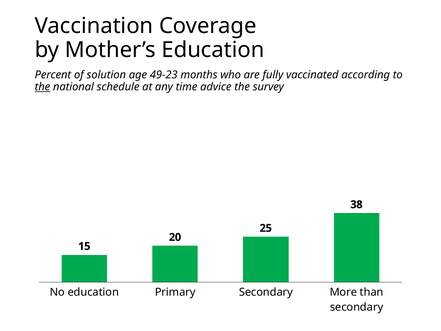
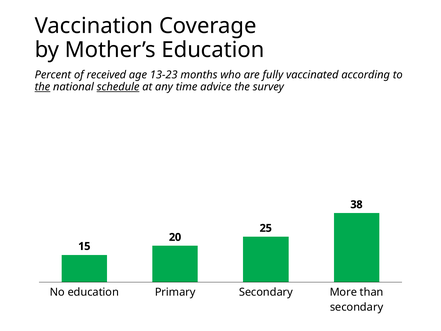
solution: solution -> received
49-23: 49-23 -> 13-23
schedule underline: none -> present
